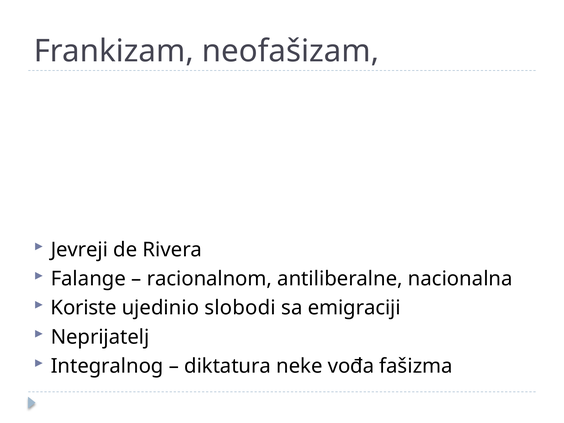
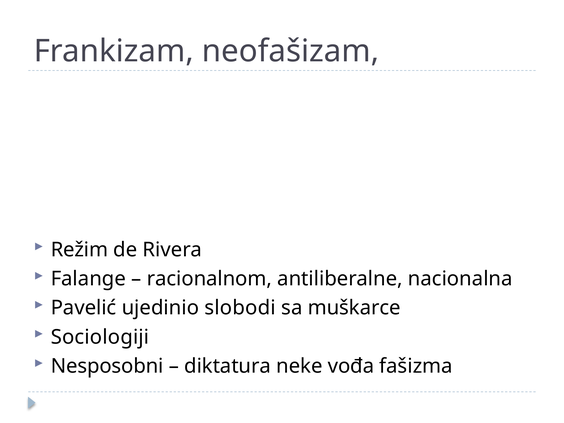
Jevreji: Jevreji -> Režim
Koriste: Koriste -> Pavelić
emigraciji: emigraciji -> muškarce
Neprijatelj: Neprijatelj -> Sociologiji
Integralnog: Integralnog -> Nesposobni
